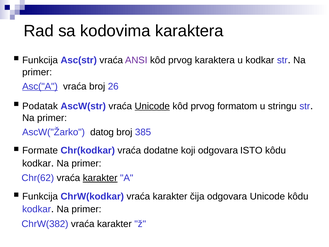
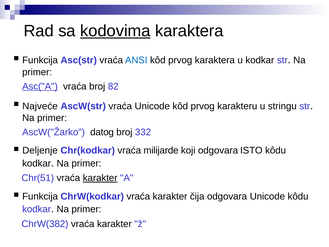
kodovima underline: none -> present
ANSI colour: purple -> blue
26: 26 -> 82
Podatak: Podatak -> Najveće
Unicode at (152, 106) underline: present -> none
formatom: formatom -> karakteru
385: 385 -> 332
Formate: Formate -> Deljenje
dodatne: dodatne -> milijarde
Chr(62: Chr(62 -> Chr(51
